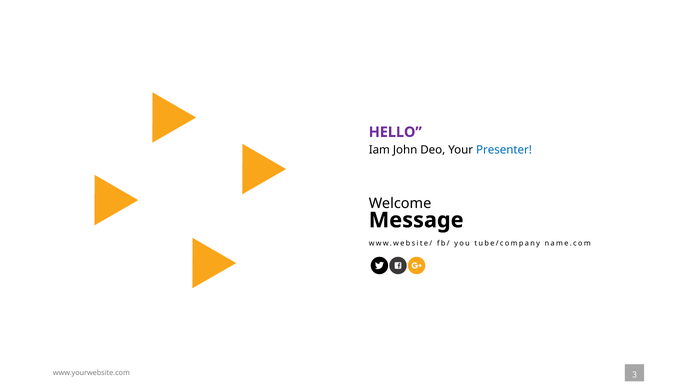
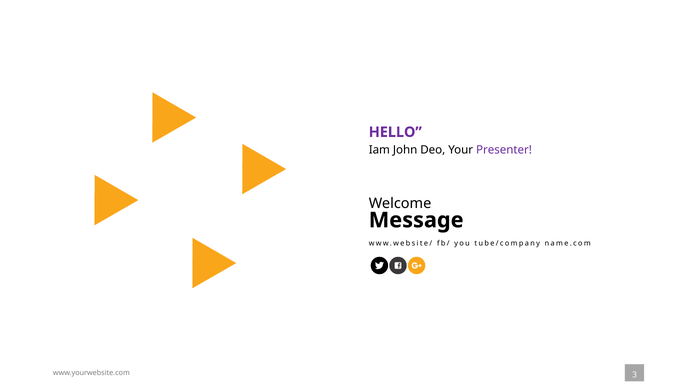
Presenter colour: blue -> purple
